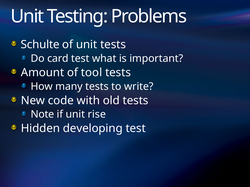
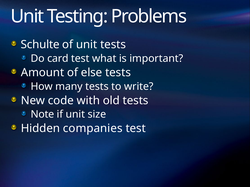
tool: tool -> else
rise: rise -> size
developing: developing -> companies
